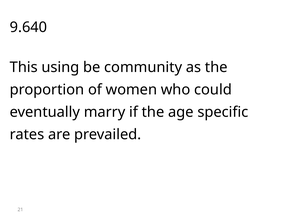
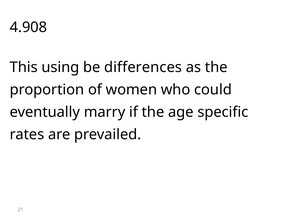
9.640: 9.640 -> 4.908
community: community -> differences
